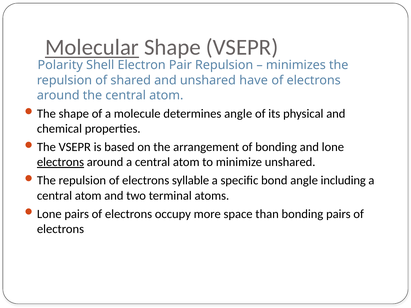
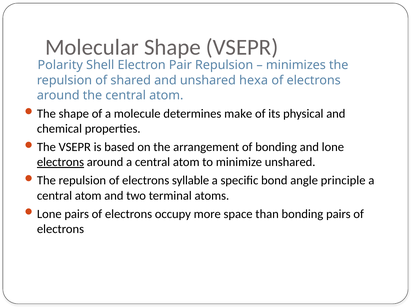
Molecular underline: present -> none
have: have -> hexa
determines angle: angle -> make
including: including -> principle
